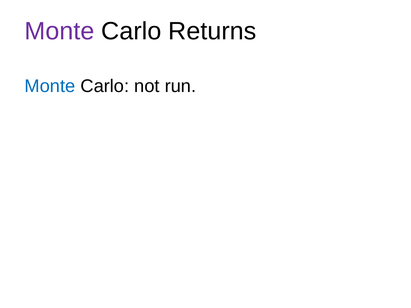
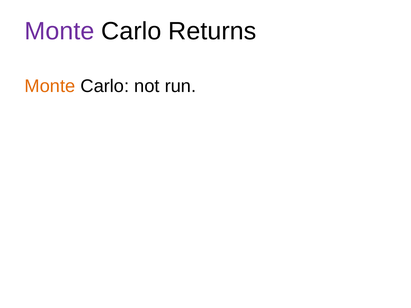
Monte at (50, 86) colour: blue -> orange
